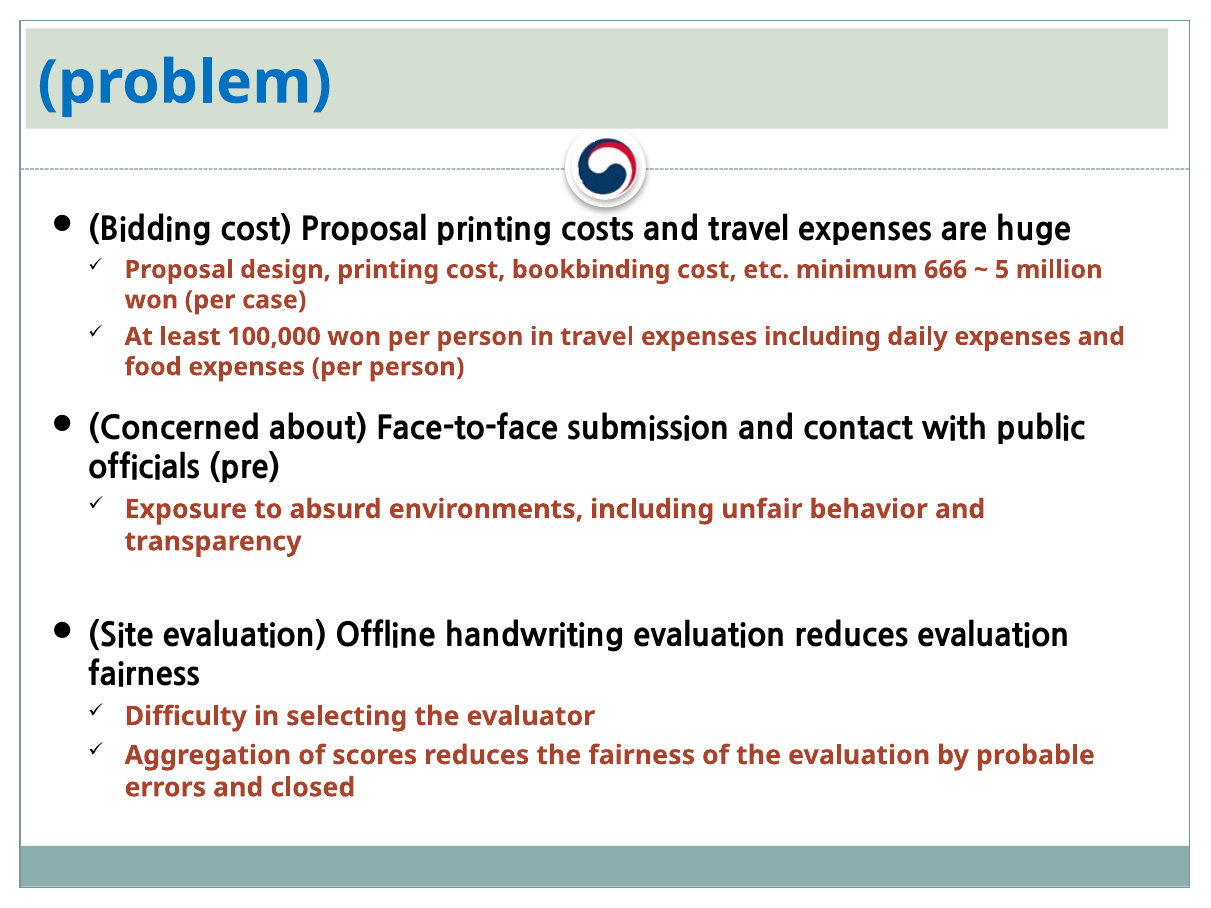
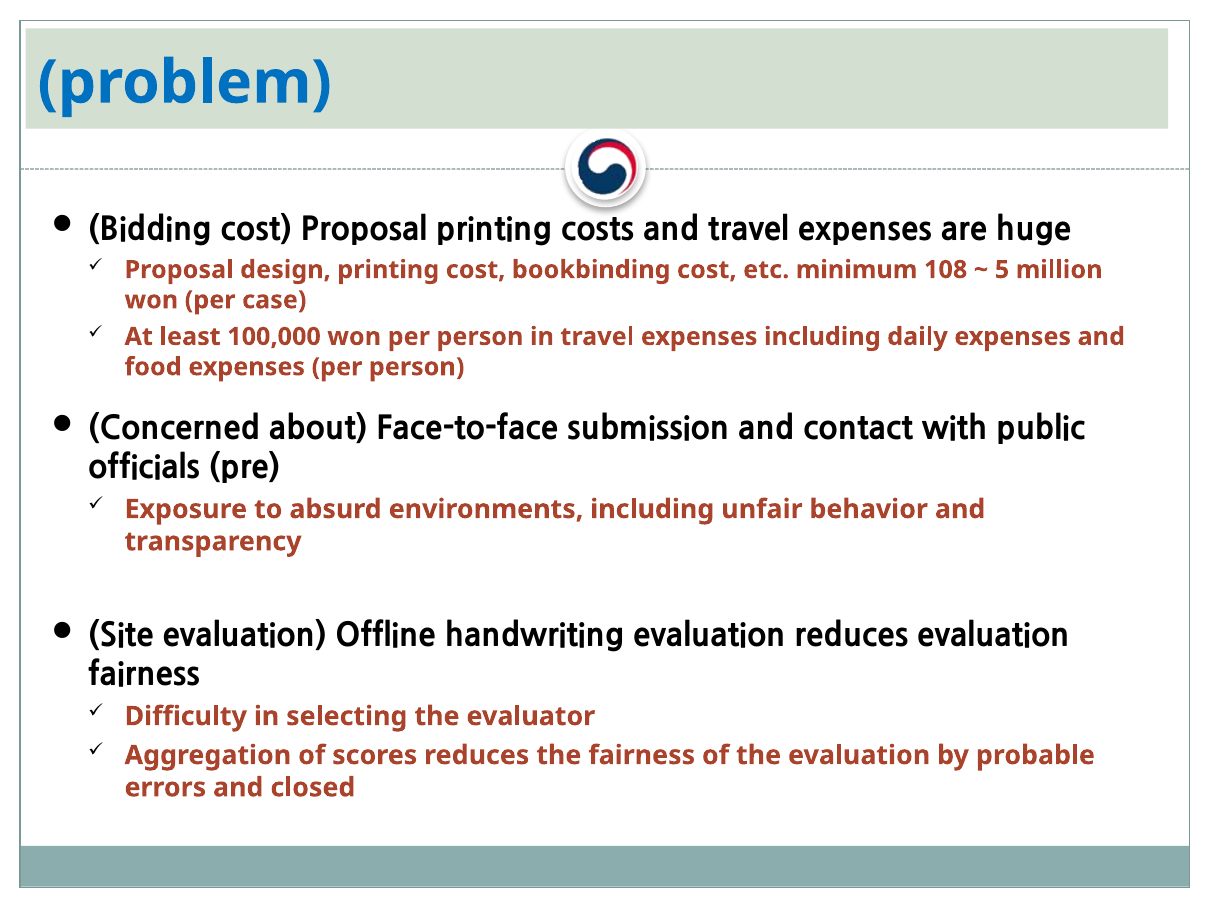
666: 666 -> 108
